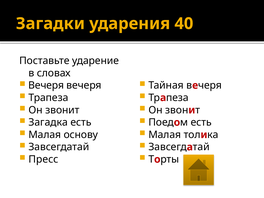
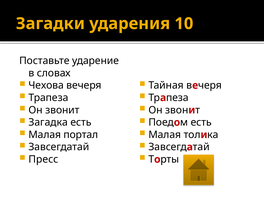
40: 40 -> 10
Вечеря at (46, 85): Вечеря -> Чехова
основу: основу -> портал
